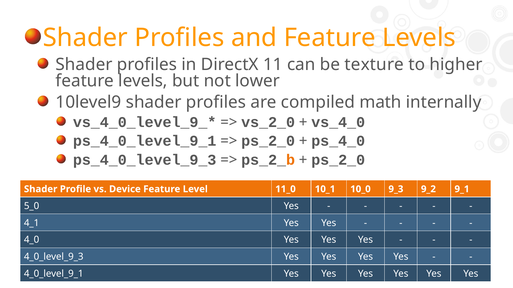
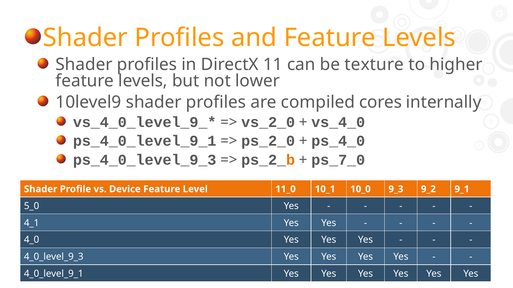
math: math -> cores
ps_2_0 at (338, 160): ps_2_0 -> ps_7_0
